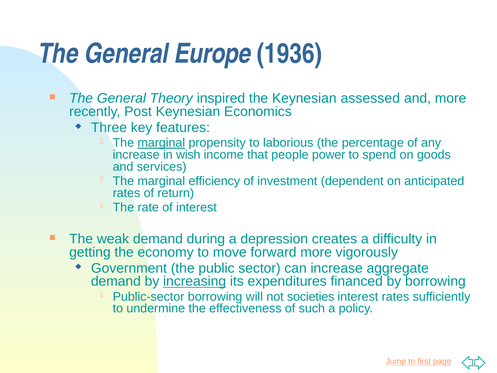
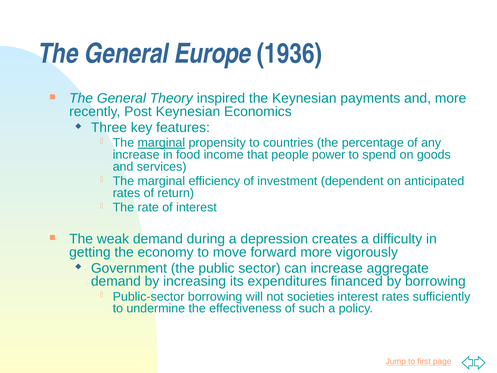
assessed: assessed -> payments
laborious: laborious -> countries
wish: wish -> food
increasing underline: present -> none
